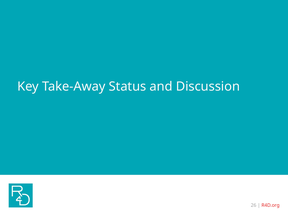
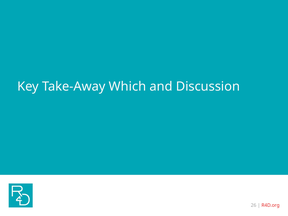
Status: Status -> Which
